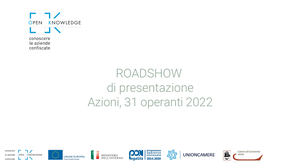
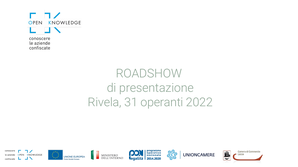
Azioni: Azioni -> Rivela
